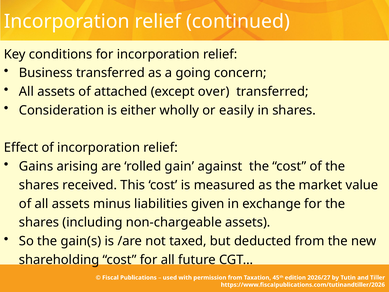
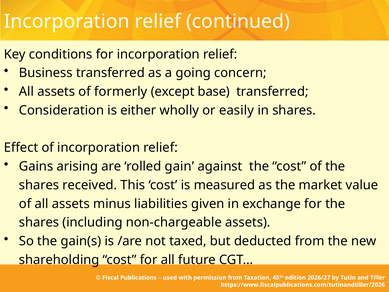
attached: attached -> formerly
over: over -> base
